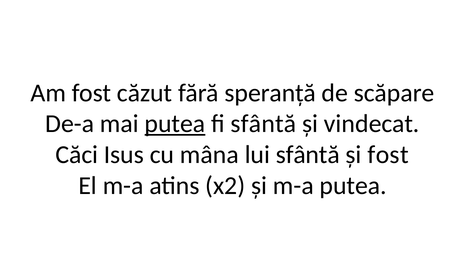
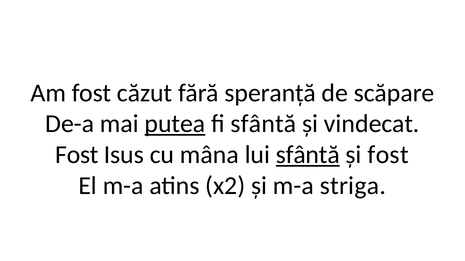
Căci at (77, 155): Căci -> Fost
sfântă at (308, 155) underline: none -> present
m-a putea: putea -> striga
